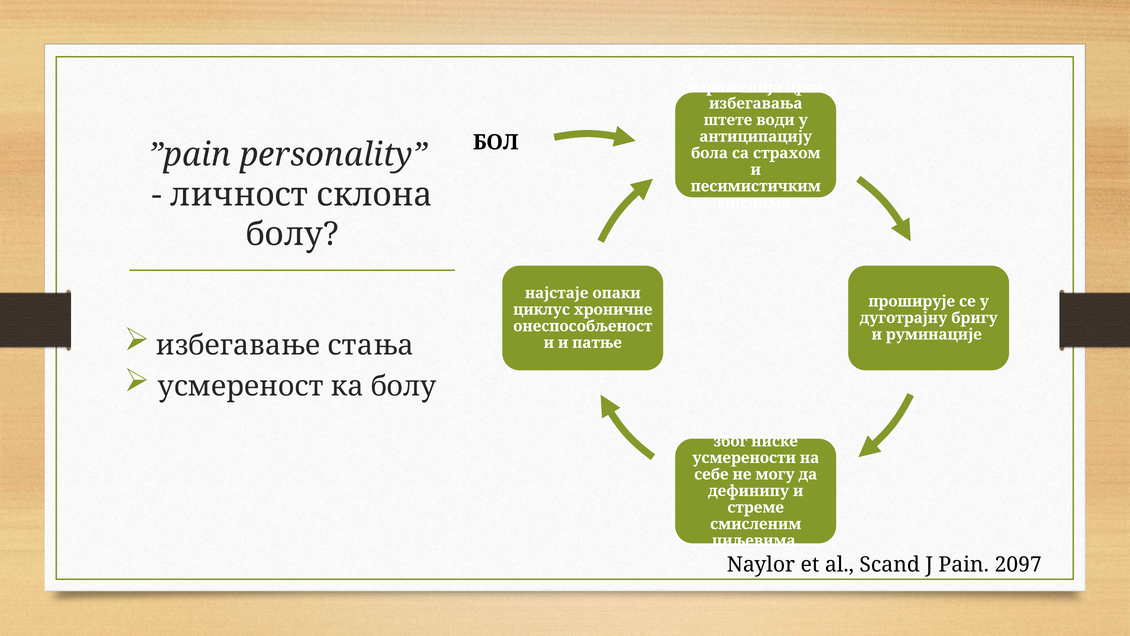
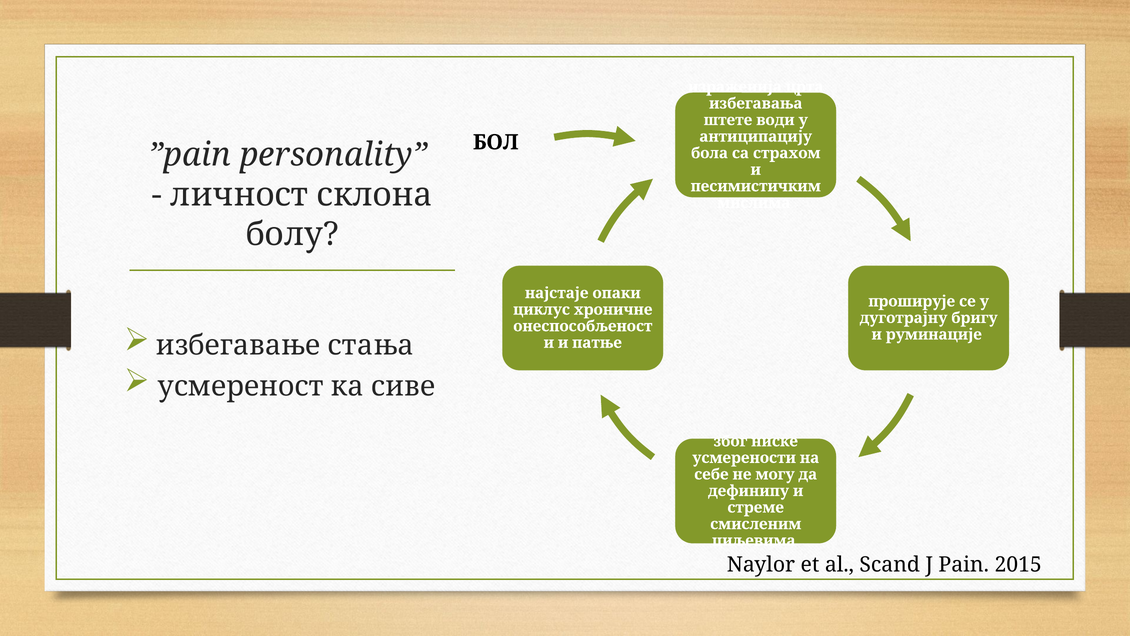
ка болу: болу -> сиве
2097: 2097 -> 2015
